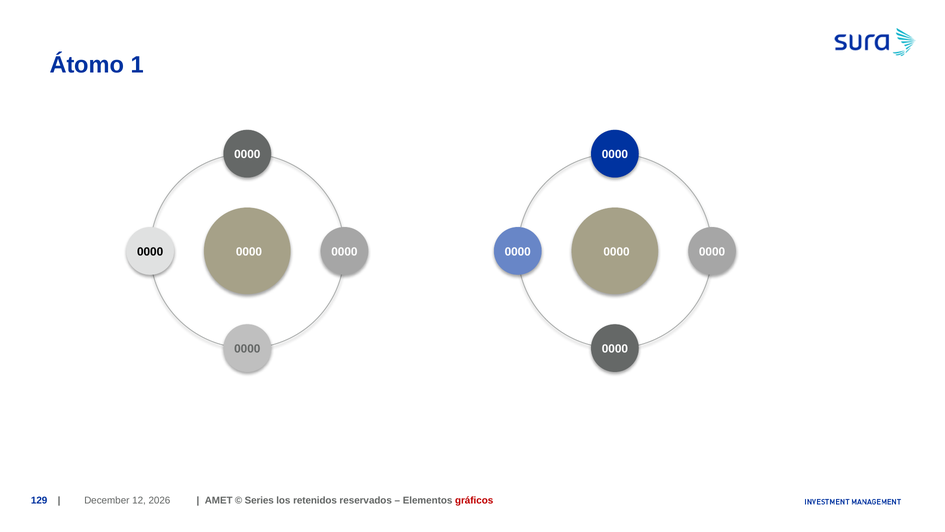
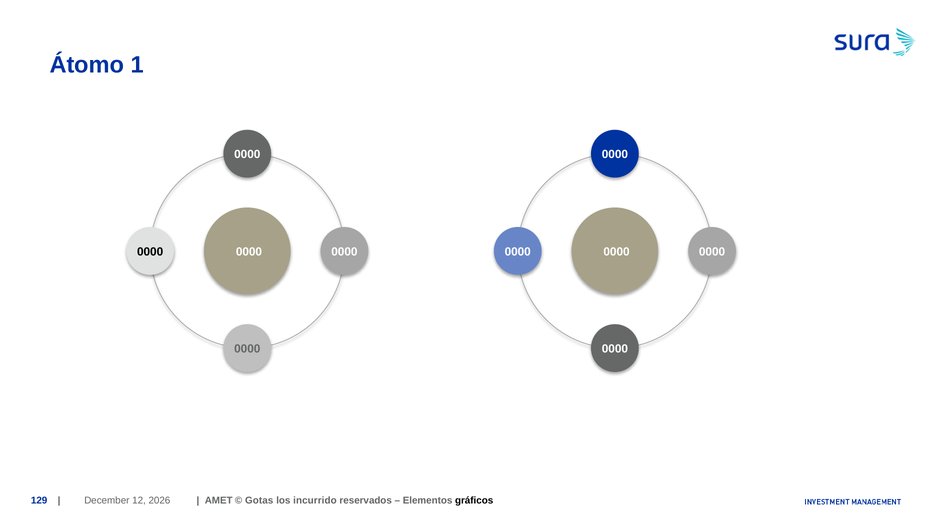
Series: Series -> Gotas
retenidos: retenidos -> incurrido
gráficos colour: red -> black
